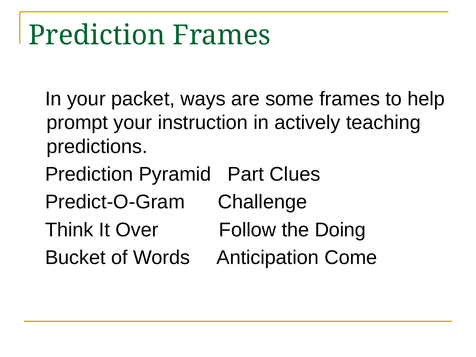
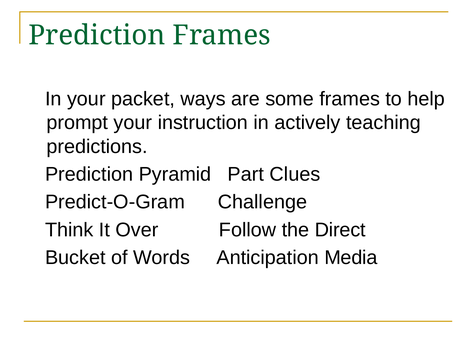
Doing: Doing -> Direct
Come: Come -> Media
